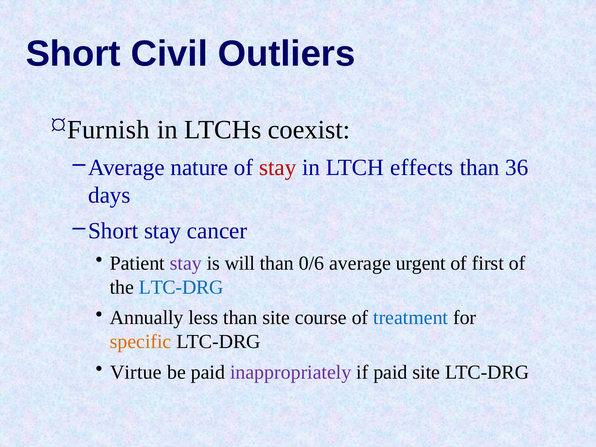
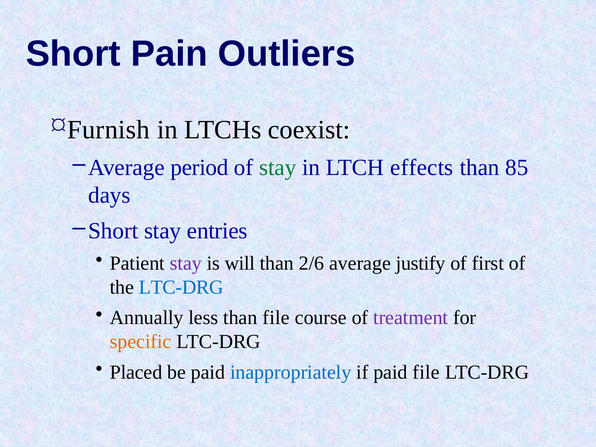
Civil: Civil -> Pain
nature: nature -> period
stay at (278, 167) colour: red -> green
36: 36 -> 85
cancer: cancer -> entries
0/6: 0/6 -> 2/6
urgent: urgent -> justify
than site: site -> file
treatment colour: blue -> purple
Virtue: Virtue -> Placed
inappropriately colour: purple -> blue
paid site: site -> file
